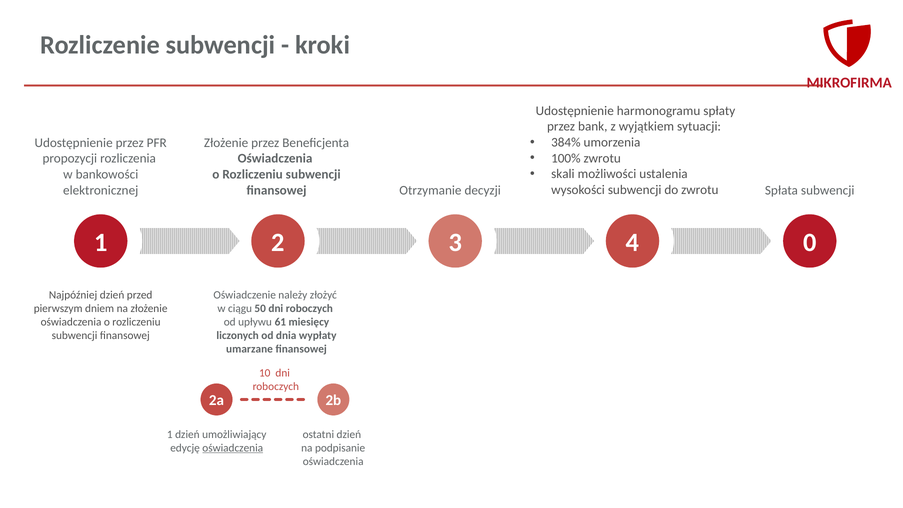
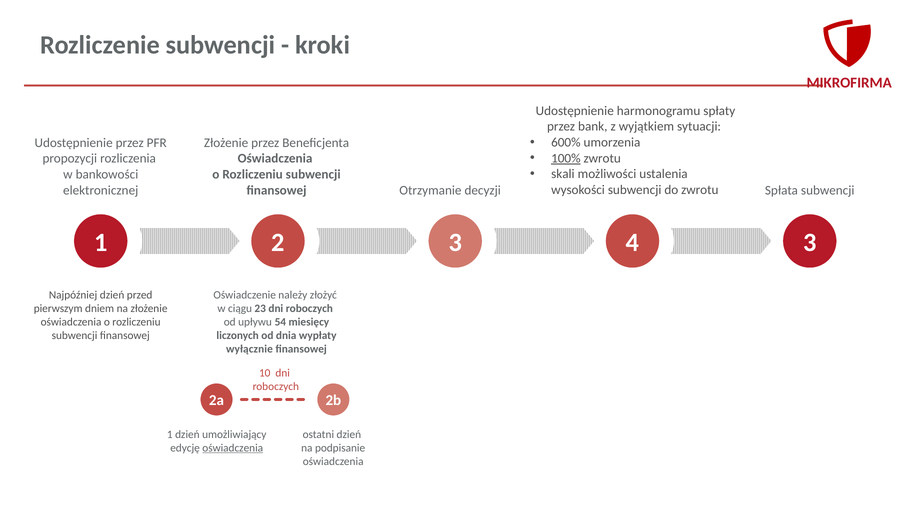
384%: 384% -> 600%
100% underline: none -> present
3 0: 0 -> 3
50: 50 -> 23
61: 61 -> 54
umarzane: umarzane -> wyłącznie
